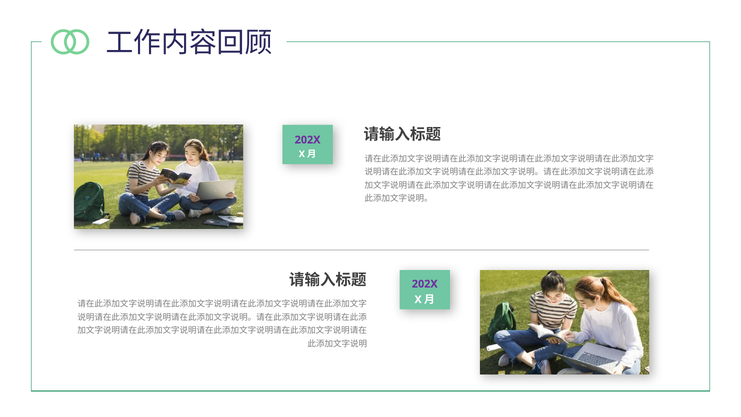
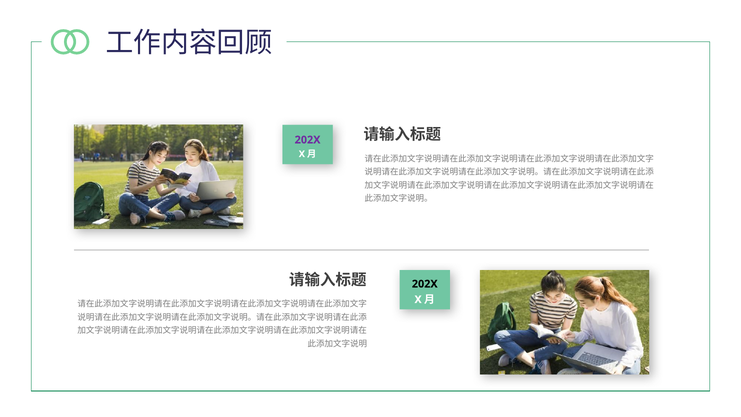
202X at (425, 284) colour: purple -> black
